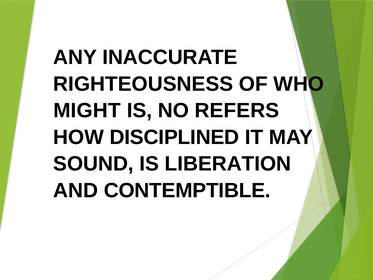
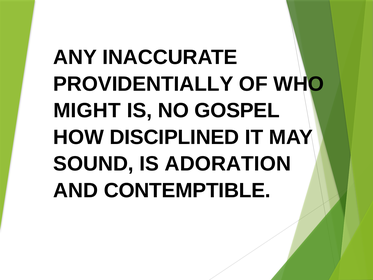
RIGHTEOUSNESS: RIGHTEOUSNESS -> PROVIDENTIALLY
REFERS: REFERS -> GOSPEL
LIBERATION: LIBERATION -> ADORATION
